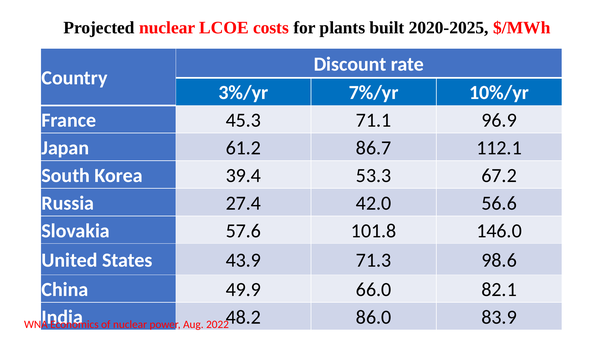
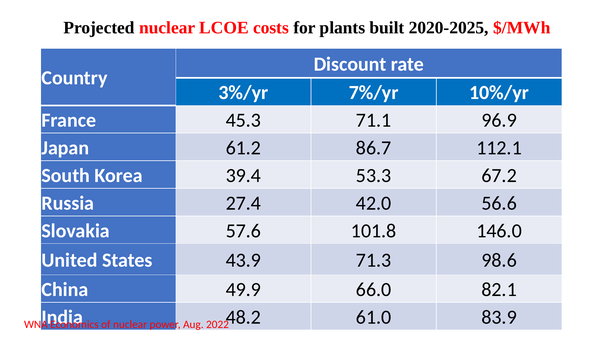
86.0: 86.0 -> 61.0
